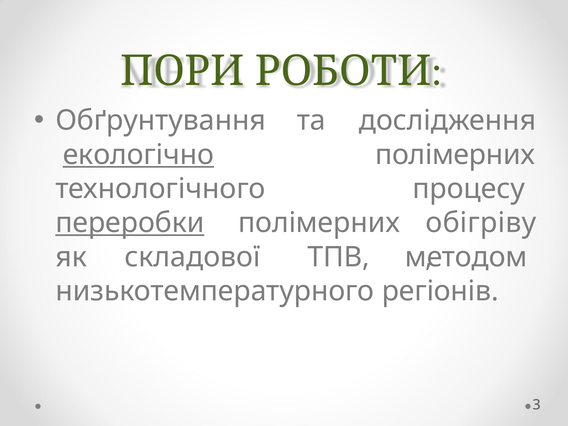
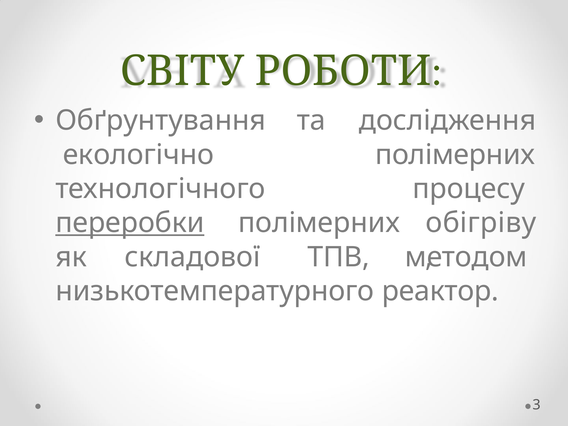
ПОРИ: ПОРИ -> СВІТУ
екологічно underline: present -> none
регіонів: регіонів -> реактор
